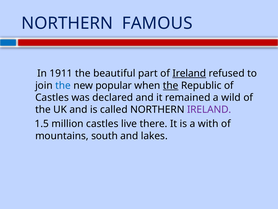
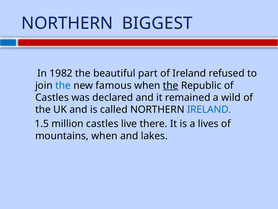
FAMOUS: FAMOUS -> BIGGEST
1911: 1911 -> 1982
Ireland at (189, 73) underline: present -> none
popular: popular -> famous
IRELAND at (209, 109) colour: purple -> blue
with: with -> lives
mountains south: south -> when
